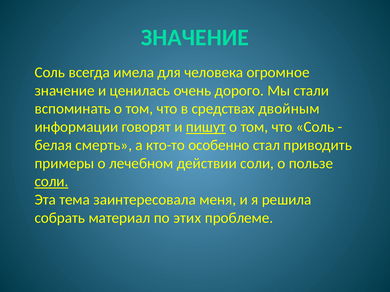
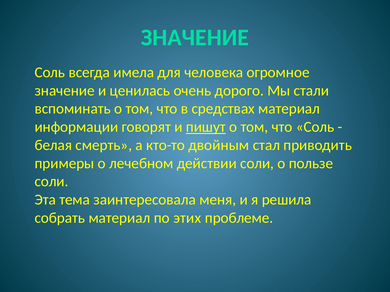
средствах двойным: двойным -> материал
особенно: особенно -> двойным
соли at (51, 182) underline: present -> none
